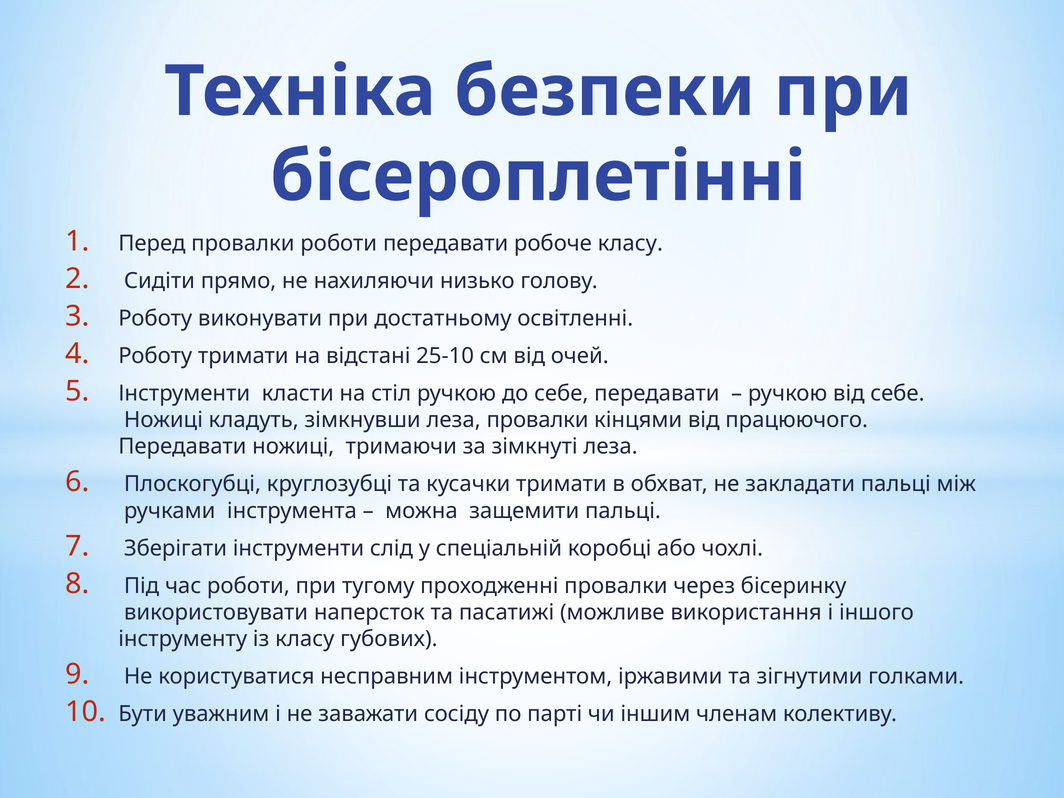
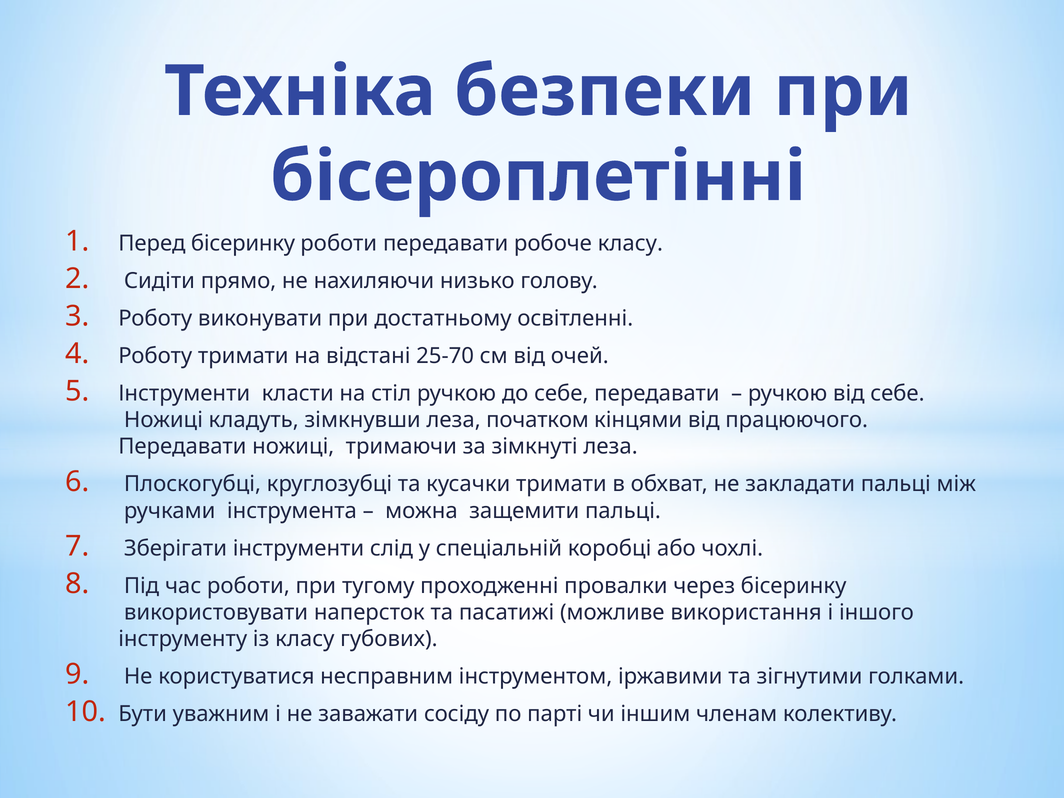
Перед провалки: провалки -> бісеринку
25-10: 25-10 -> 25-70
леза провалки: провалки -> початком
